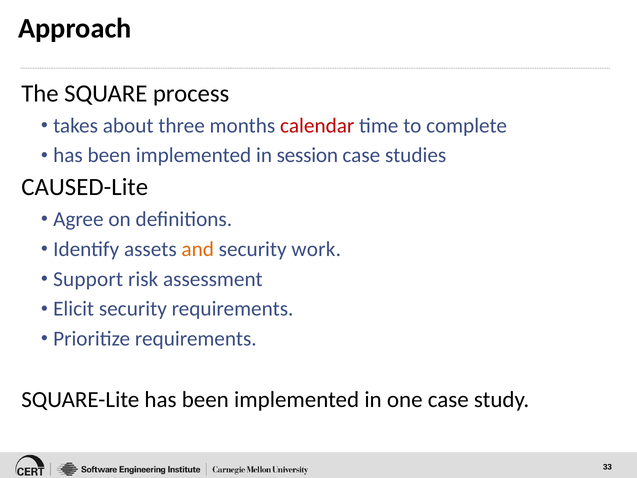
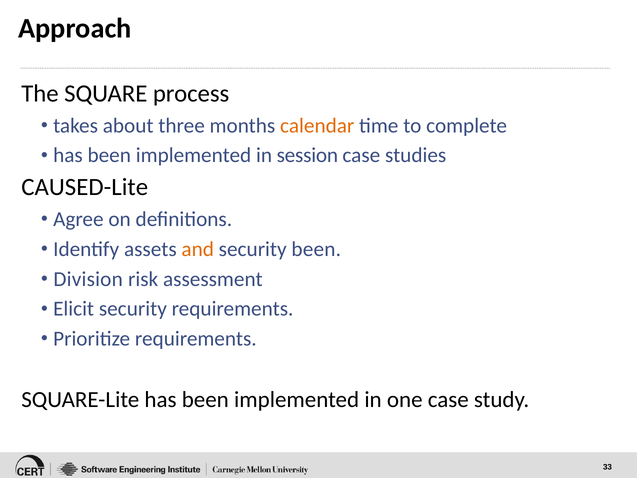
calendar colour: red -> orange
security work: work -> been
Support: Support -> Division
